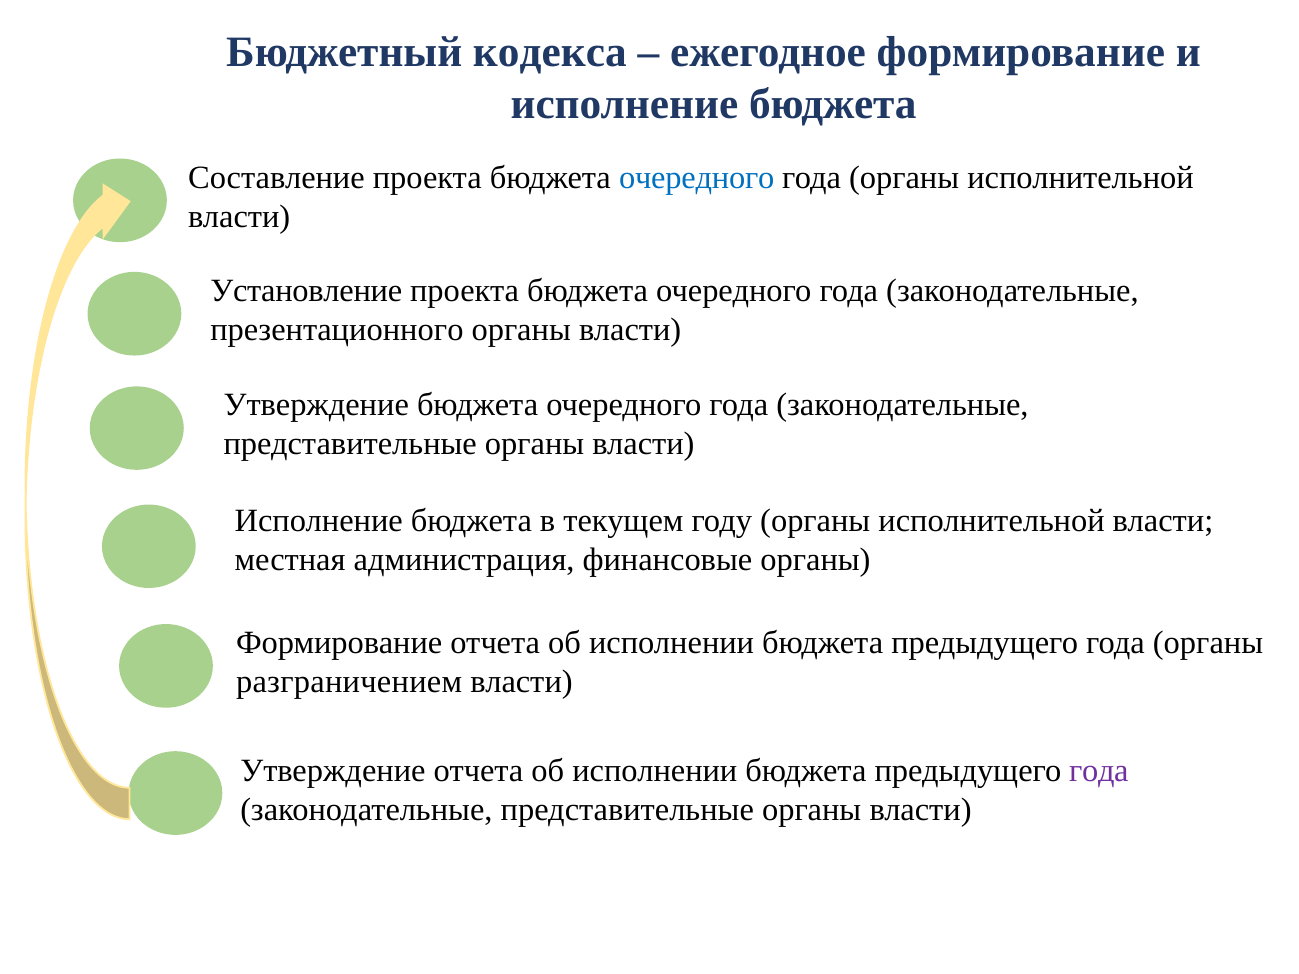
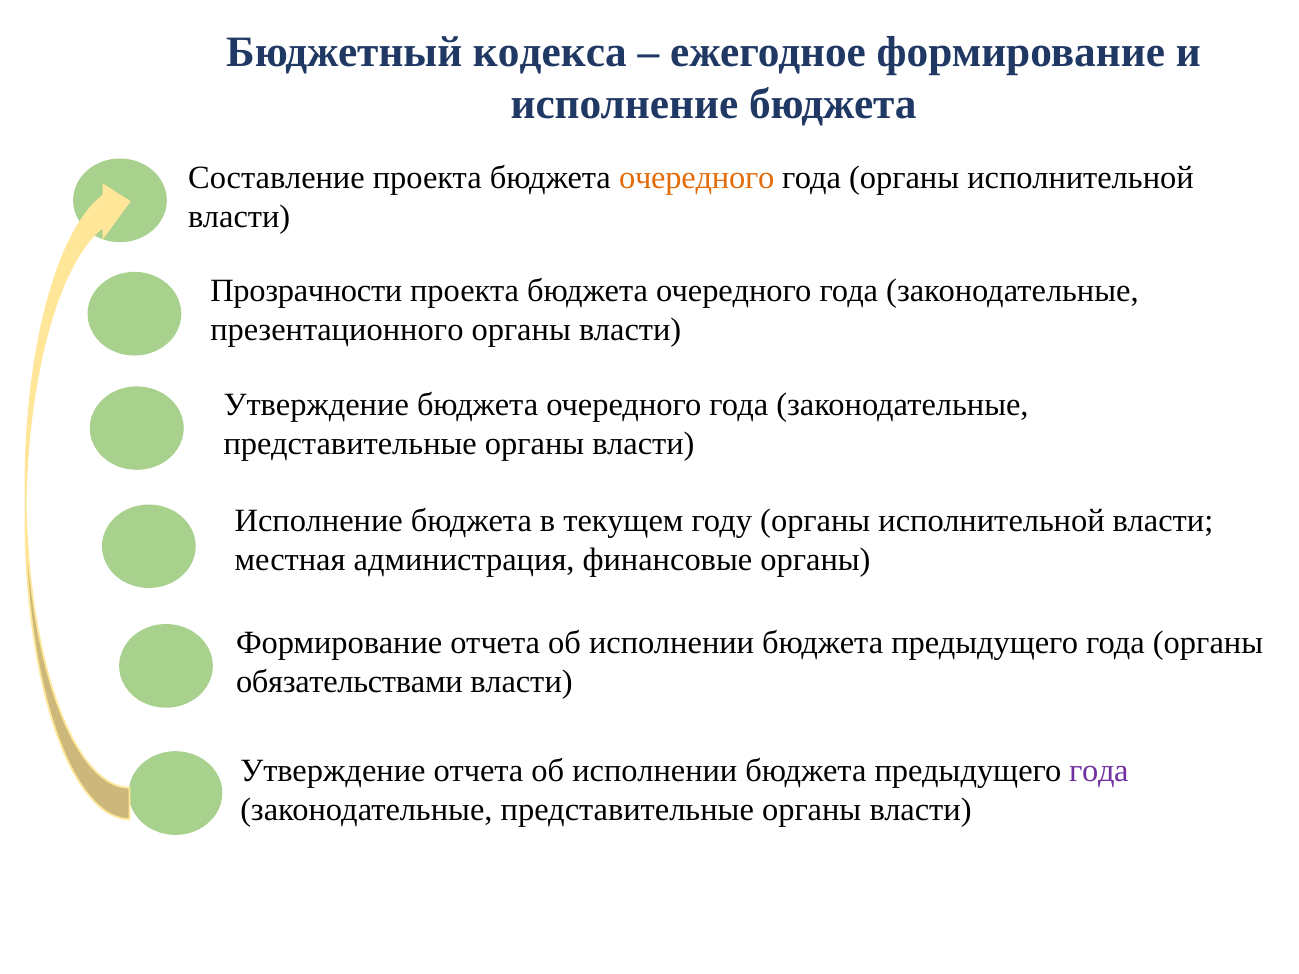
очередного at (697, 178) colour: blue -> orange
Установление: Установление -> Прозрачности
разграничением: разграничением -> обязательствами
